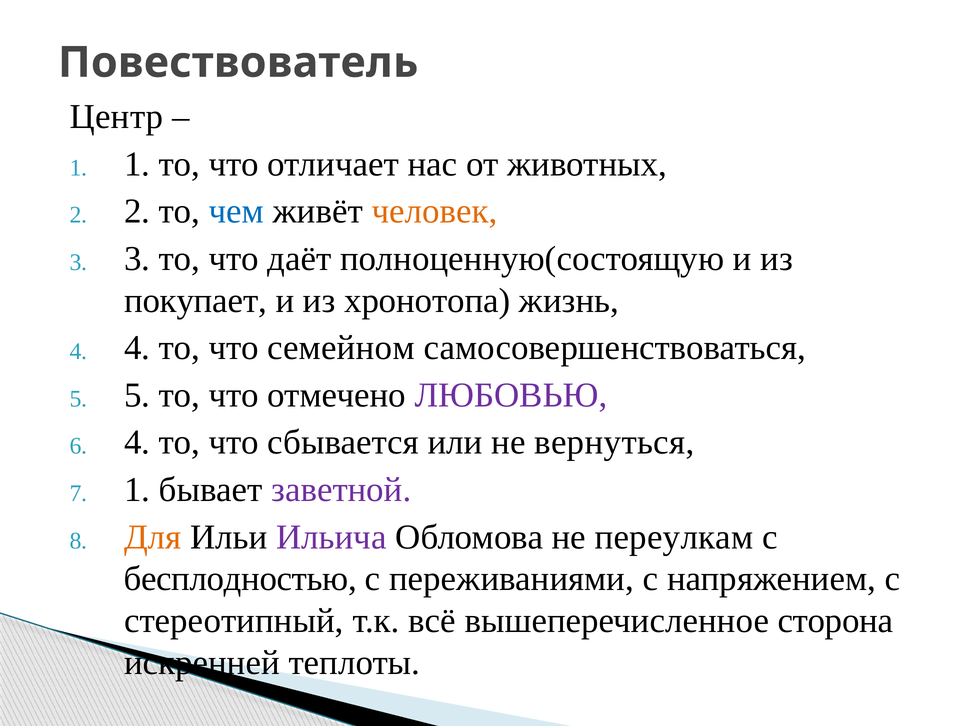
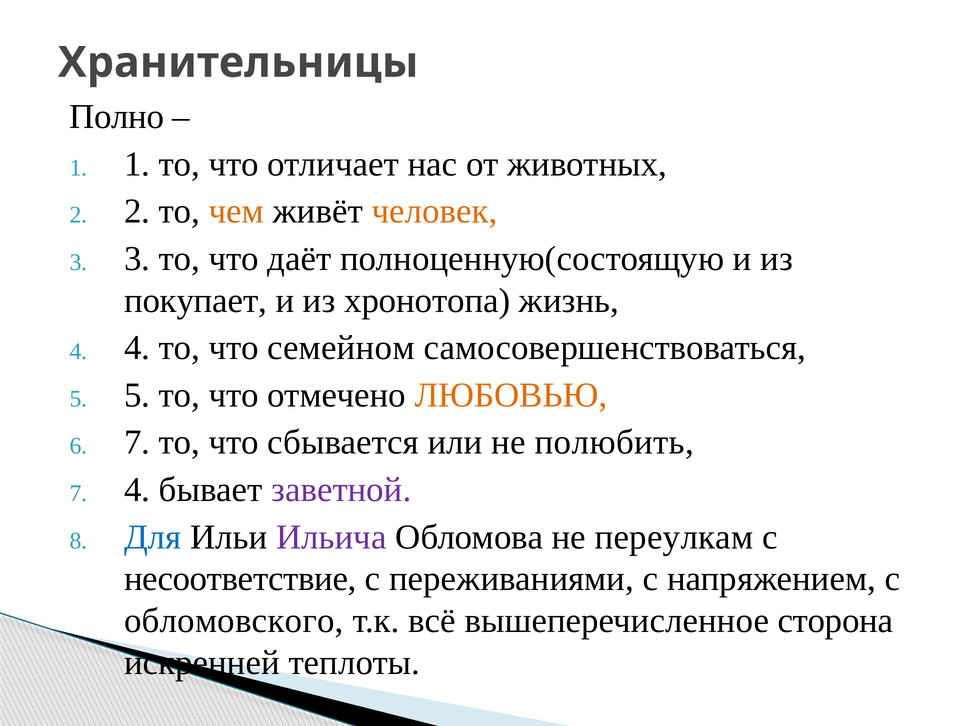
Повествователь: Повествователь -> Хранительницы
Центр: Центр -> Полно
чем colour: blue -> orange
ЛЮБОВЬЮ colour: purple -> orange
6 4: 4 -> 7
вернуться: вернуться -> полюбить
7 1: 1 -> 4
Для colour: orange -> blue
бесплодностью: бесплодностью -> несоответствие
стереотипный: стереотипный -> обломовского
